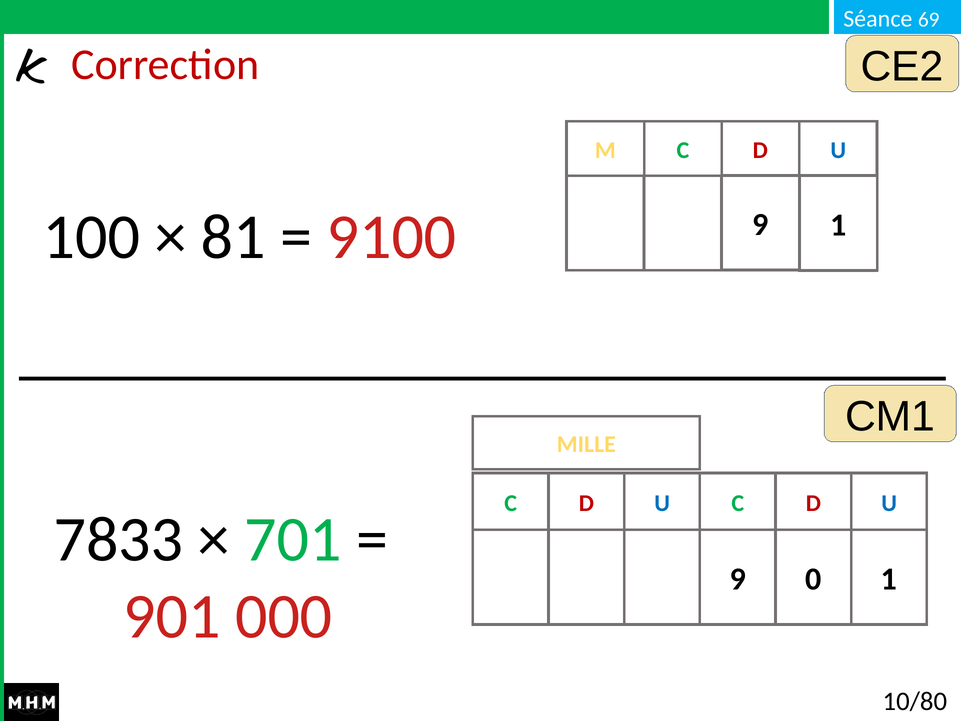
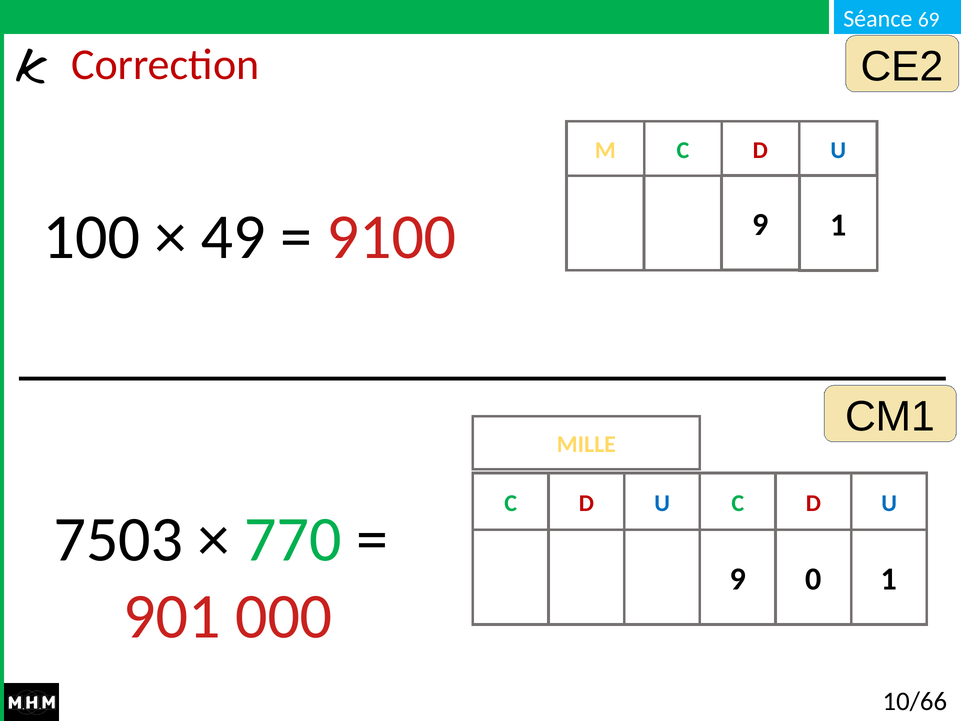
81: 81 -> 49
7833: 7833 -> 7503
701: 701 -> 770
10/80: 10/80 -> 10/66
